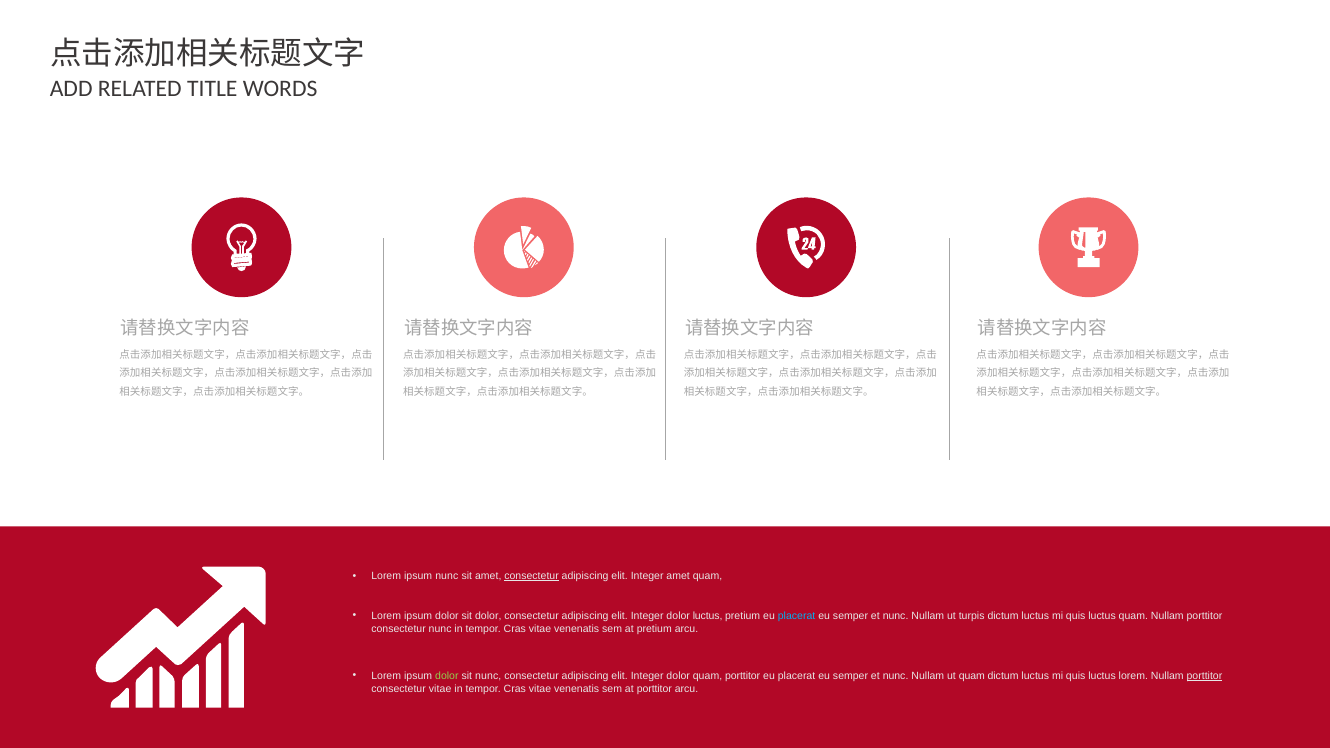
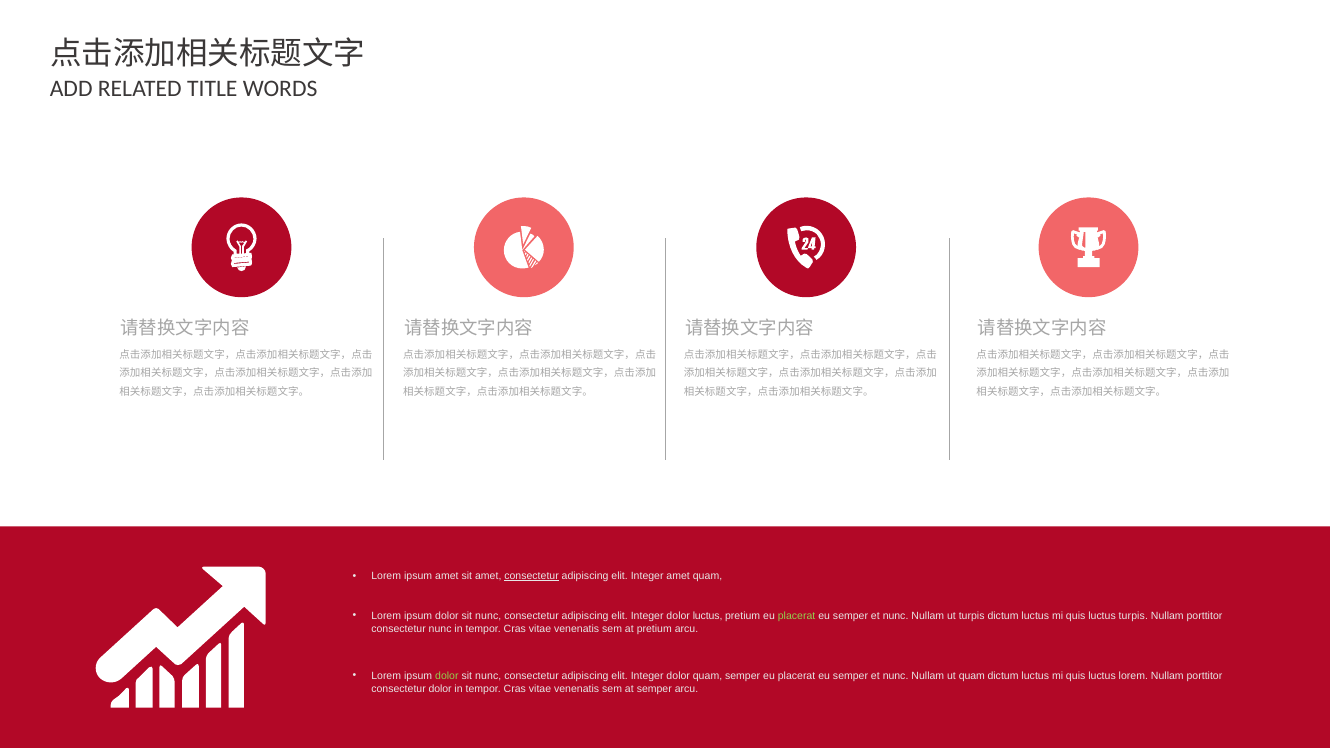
ipsum nunc: nunc -> amet
dolor at (488, 616): dolor -> nunc
placerat at (797, 616) colour: light blue -> light green
luctus quam: quam -> turpis
quam porttitor: porttitor -> semper
porttitor at (1204, 676) underline: present -> none
consectetur vitae: vitae -> dolor
at porttitor: porttitor -> semper
